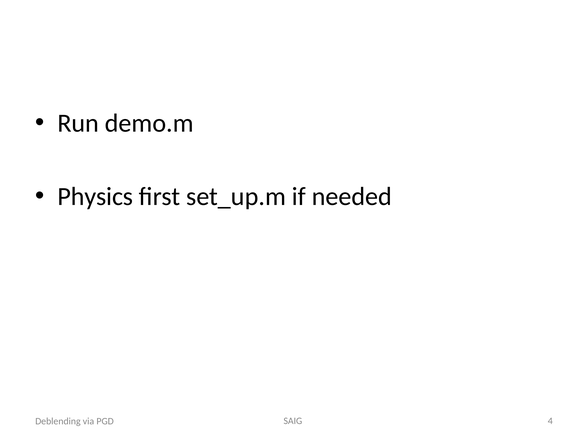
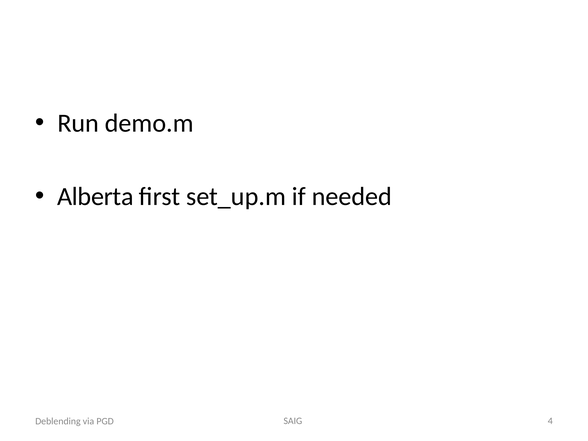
Physics: Physics -> Alberta
